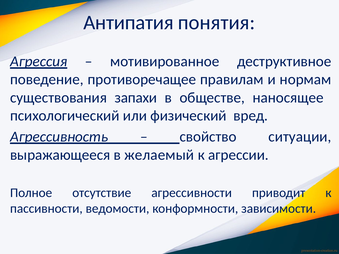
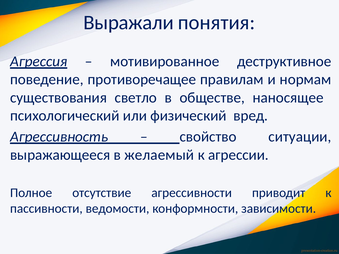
Антипатия: Антипатия -> Выражали
запахи: запахи -> светло
